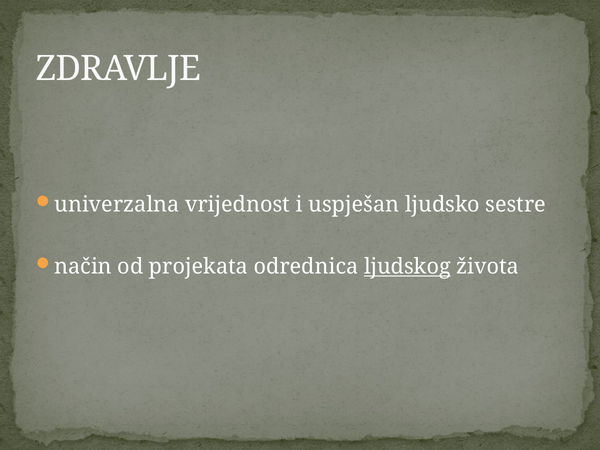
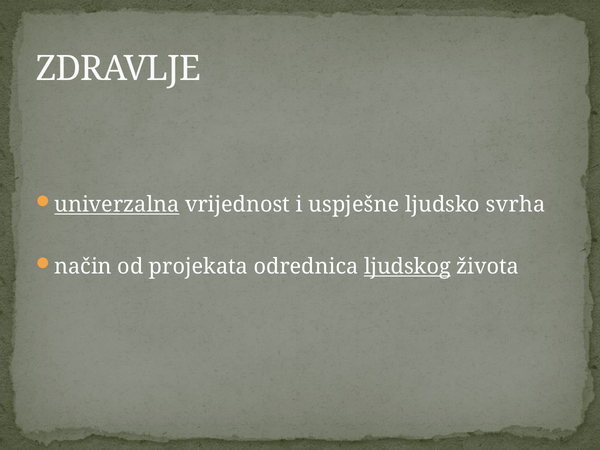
univerzalna underline: none -> present
uspješan: uspješan -> uspješne
sestre: sestre -> svrha
